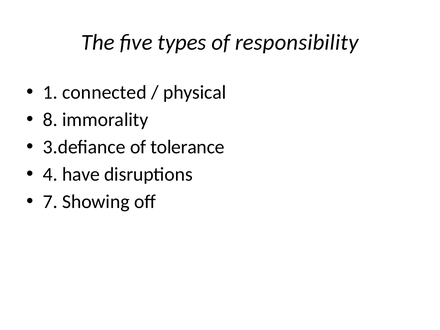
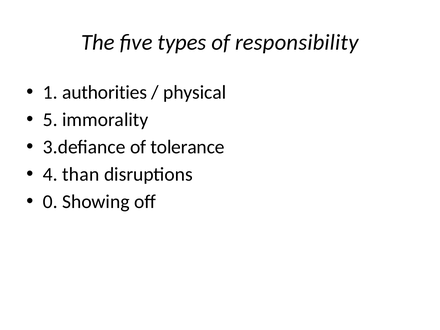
connected: connected -> authorities
8: 8 -> 5
have: have -> than
7: 7 -> 0
